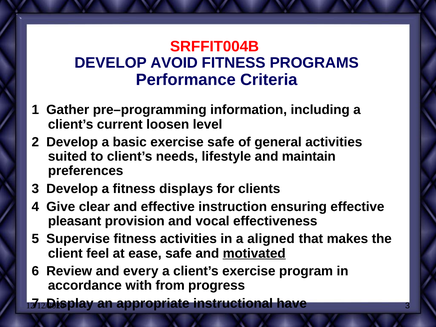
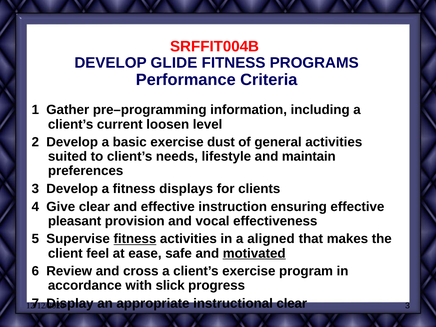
AVOID: AVOID -> GLIDE
exercise safe: safe -> dust
fitness at (135, 239) underline: none -> present
every: every -> cross
from: from -> slick
instructional have: have -> clear
